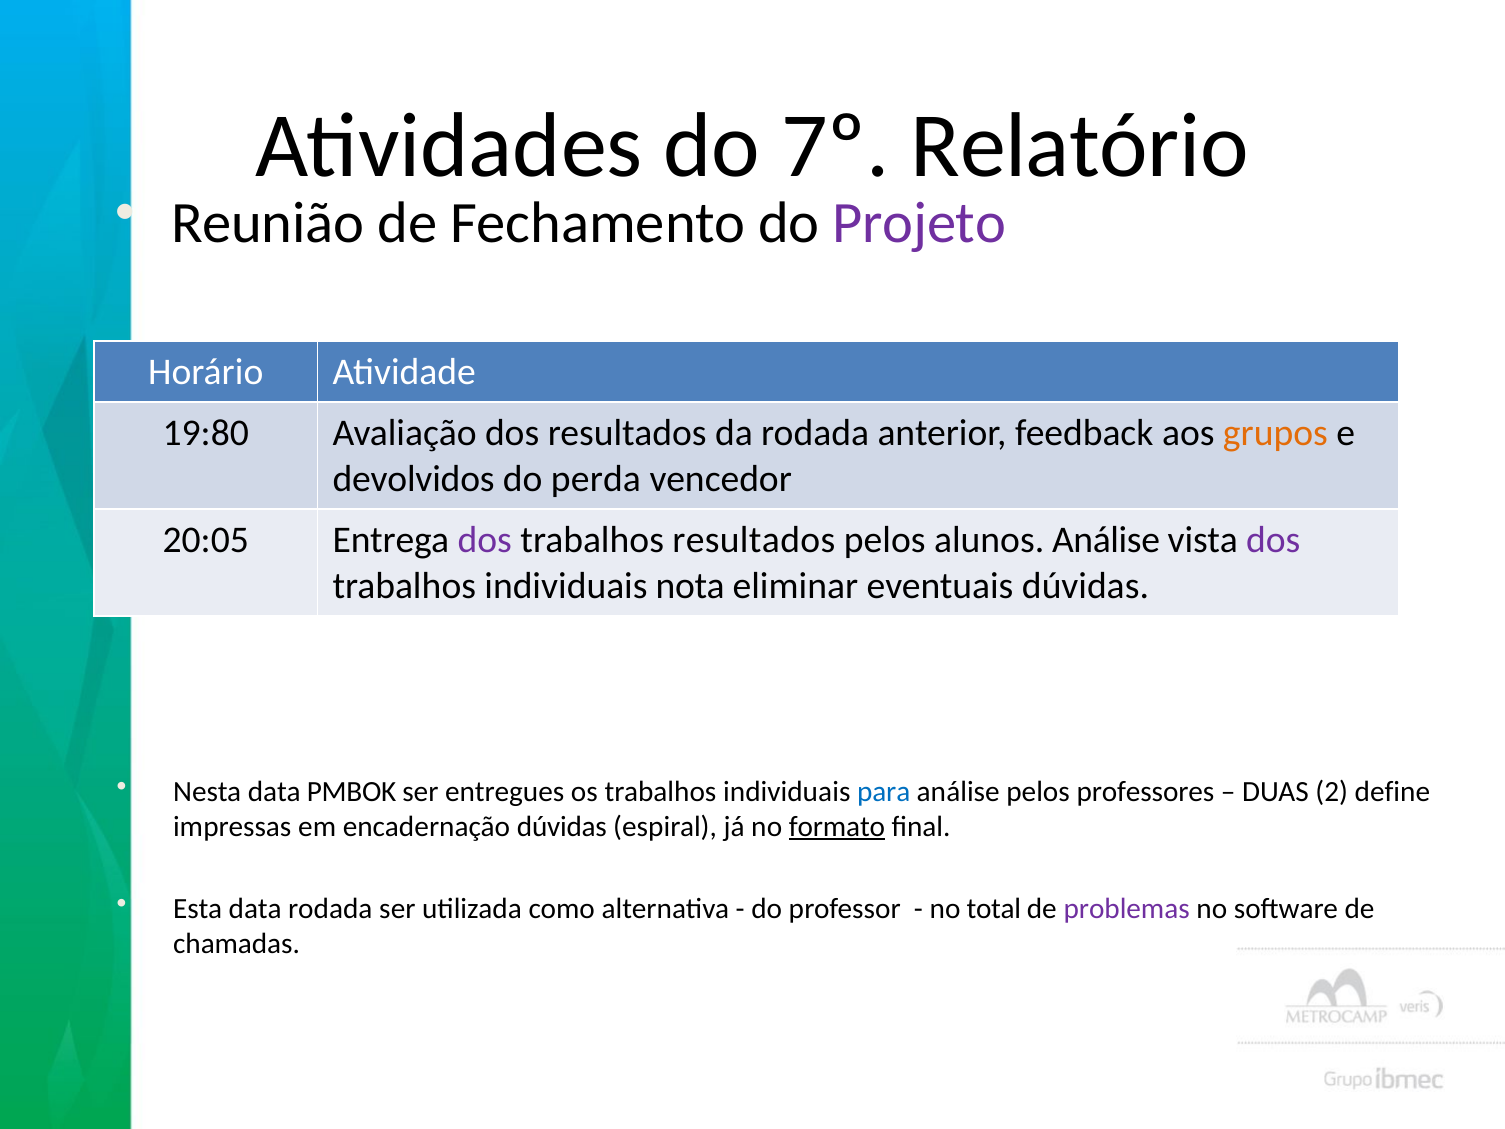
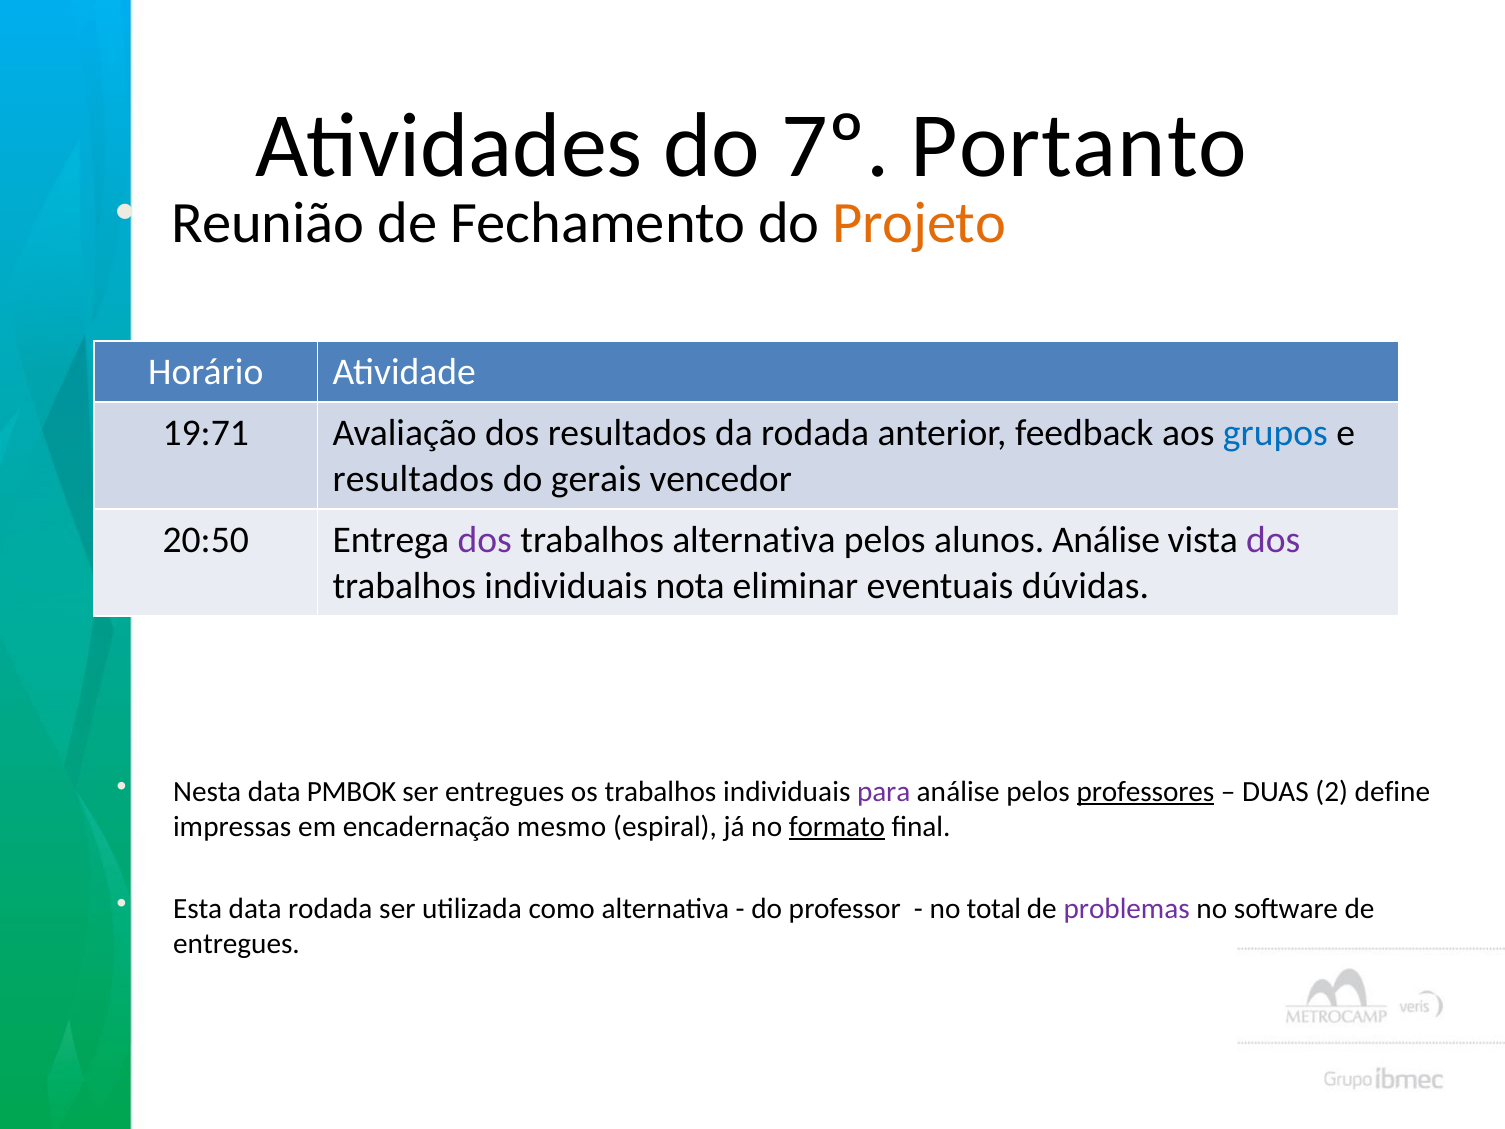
Relatório: Relatório -> Portanto
Projeto colour: purple -> orange
19:80: 19:80 -> 19:71
grupos colour: orange -> blue
devolvidos at (414, 479): devolvidos -> resultados
perda: perda -> gerais
20:05: 20:05 -> 20:50
trabalhos resultados: resultados -> alternativa
para colour: blue -> purple
professores underline: none -> present
encadernação dúvidas: dúvidas -> mesmo
chamadas at (237, 944): chamadas -> entregues
